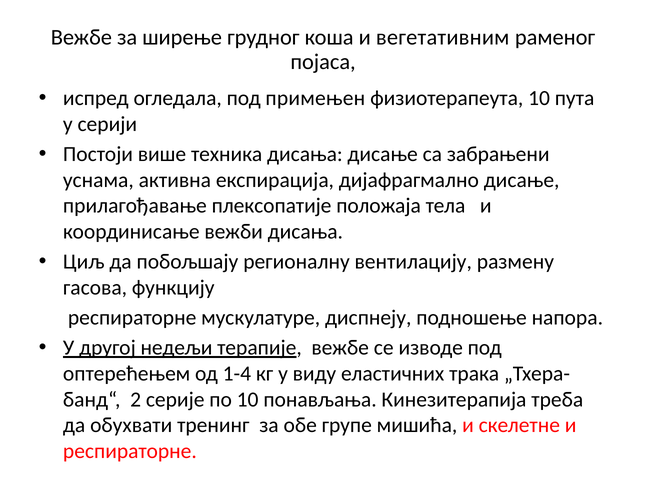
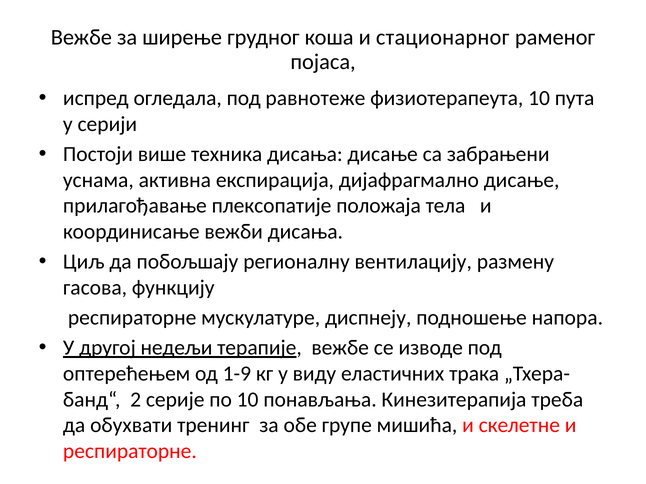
вегетативним: вегетативним -> стационарног
примењен: примењен -> равнотеже
1-4: 1-4 -> 1-9
